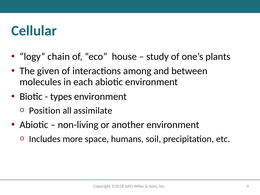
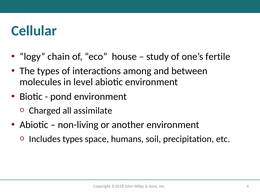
plants: plants -> fertile
The given: given -> types
each: each -> level
types: types -> pond
Position: Position -> Charged
Includes more: more -> types
